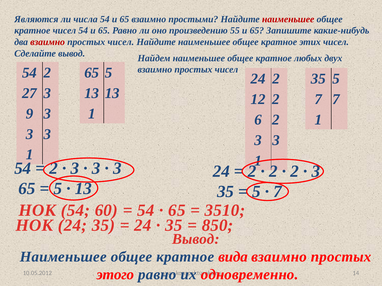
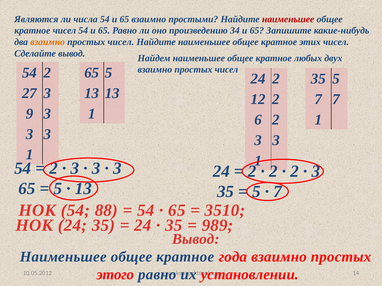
55: 55 -> 34
взаимно at (48, 42) colour: red -> orange
60: 60 -> 88
850: 850 -> 989
вида: вида -> года
одновременно: одновременно -> установлении
